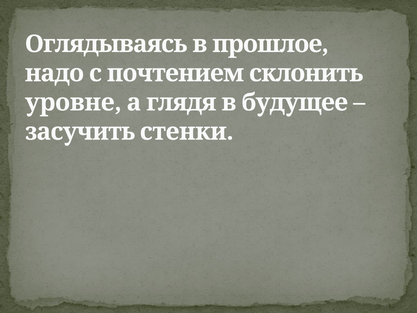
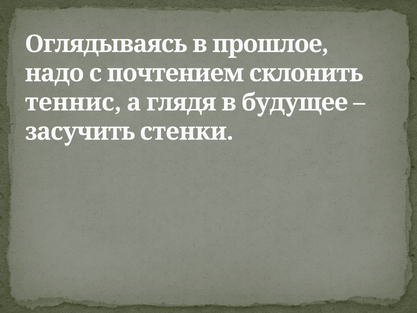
уровне: уровне -> теннис
